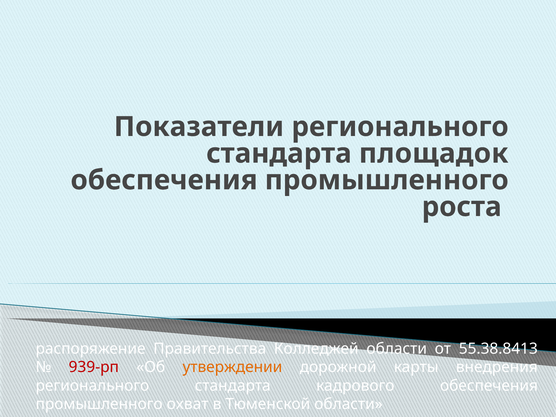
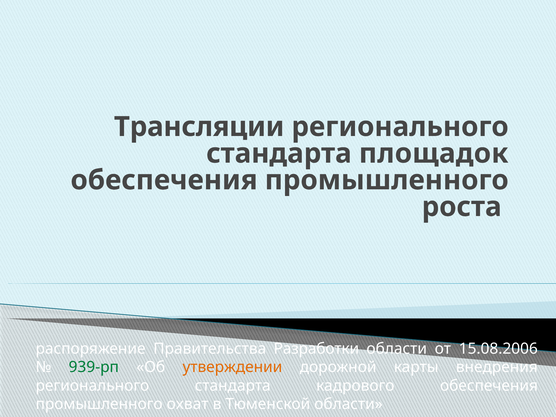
Показатели: Показатели -> Трансляции
Колледжей: Колледжей -> Разработки
55.38.8413: 55.38.8413 -> 15.08.2006
939-рп colour: red -> green
